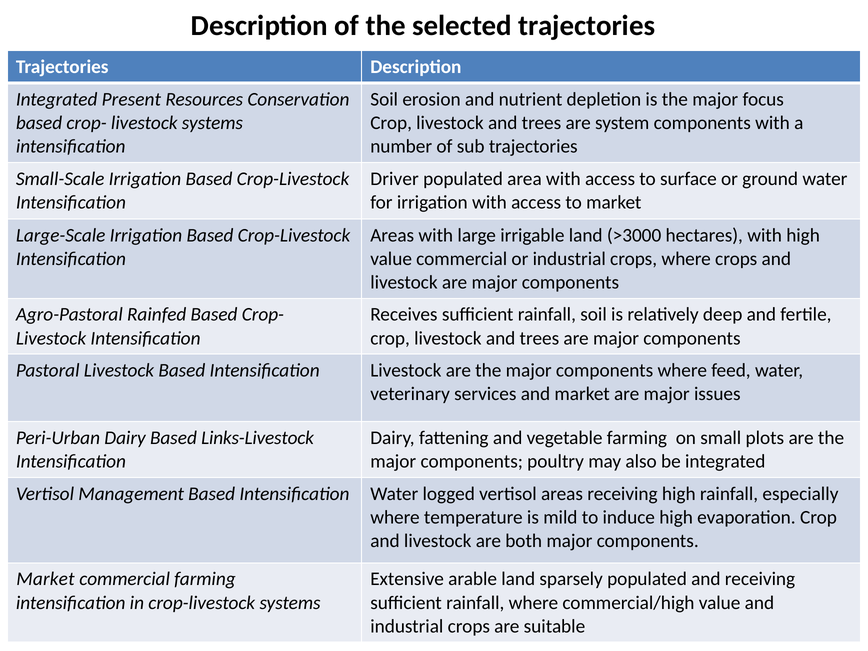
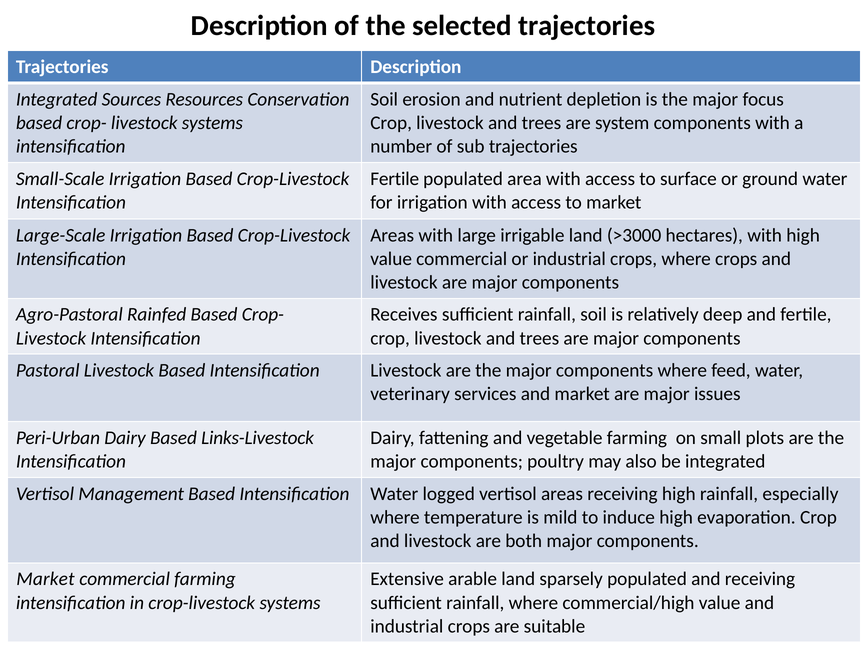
Present: Present -> Sources
Driver at (395, 179): Driver -> Fertile
